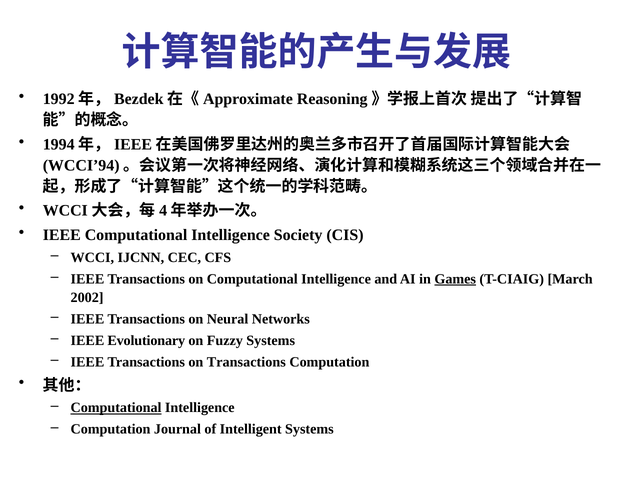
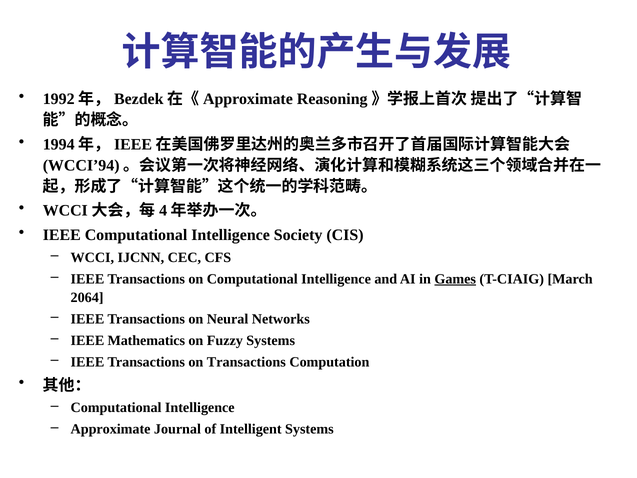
2002: 2002 -> 2064
Evolutionary: Evolutionary -> Mathematics
Computational at (116, 408) underline: present -> none
Computation at (111, 429): Computation -> Approximate
